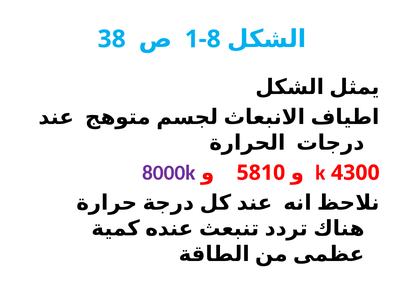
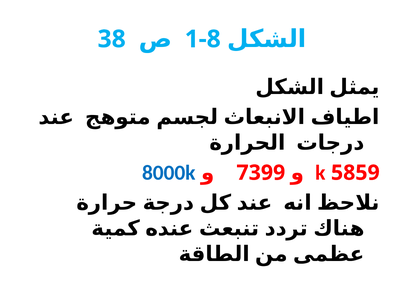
8000k colour: purple -> blue
5810: 5810 -> 7399
4300: 4300 -> 5859
